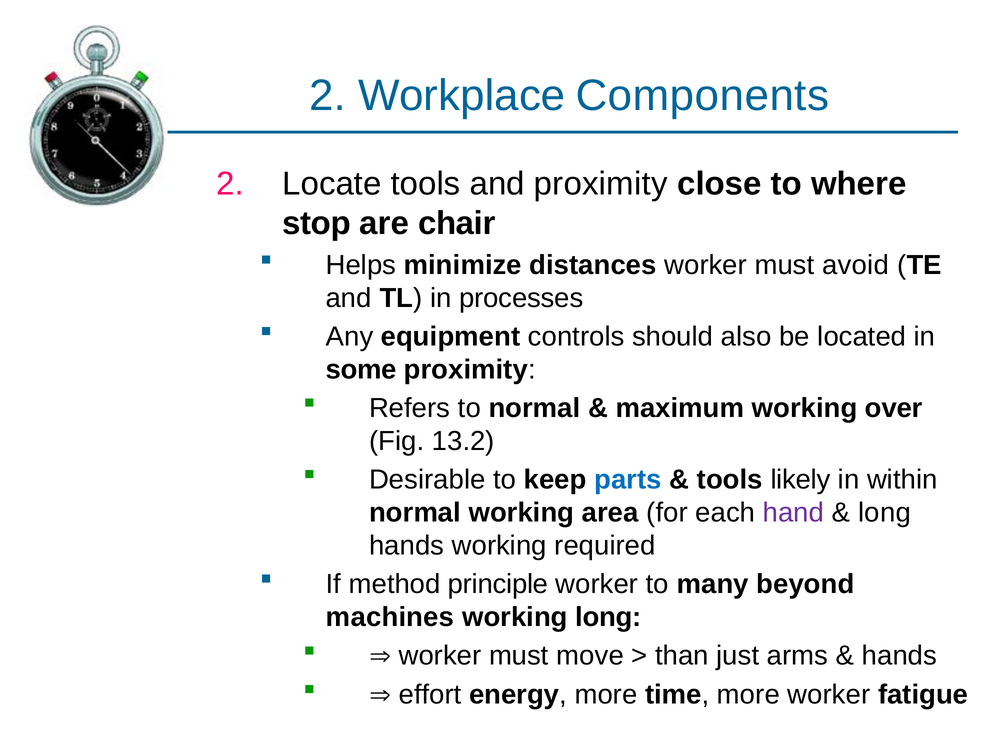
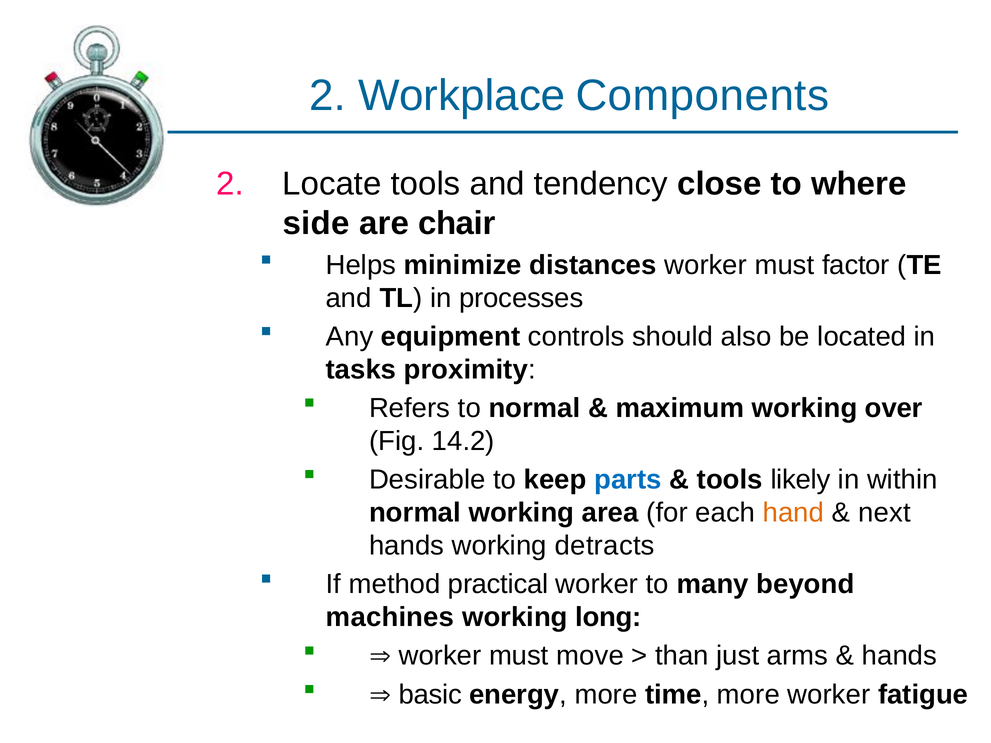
and proximity: proximity -> tendency
stop: stop -> side
avoid: avoid -> factor
some: some -> tasks
13.2: 13.2 -> 14.2
hand colour: purple -> orange
long at (884, 513): long -> next
required: required -> detracts
principle: principle -> practical
effort: effort -> basic
